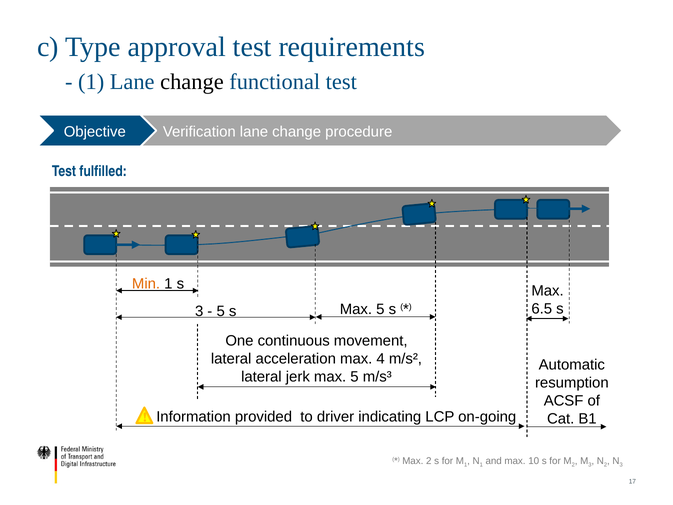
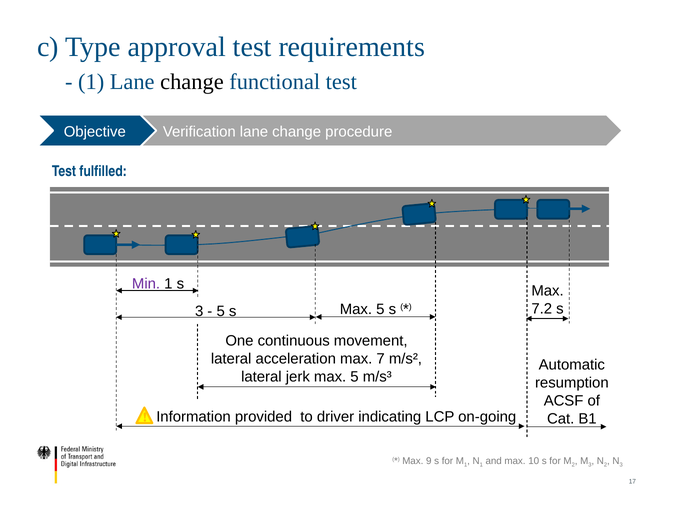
Min colour: orange -> purple
6.5: 6.5 -> 7.2
4: 4 -> 7
Max 2: 2 -> 9
